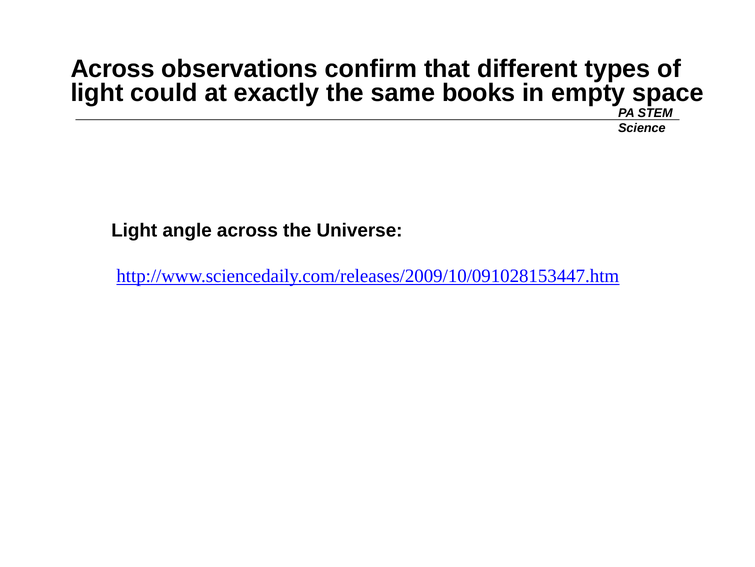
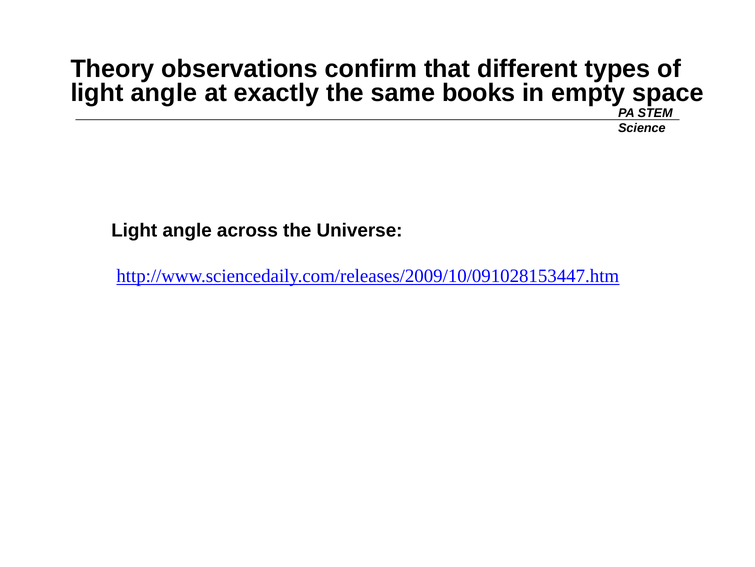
Across at (113, 69): Across -> Theory
could at (164, 93): could -> angle
